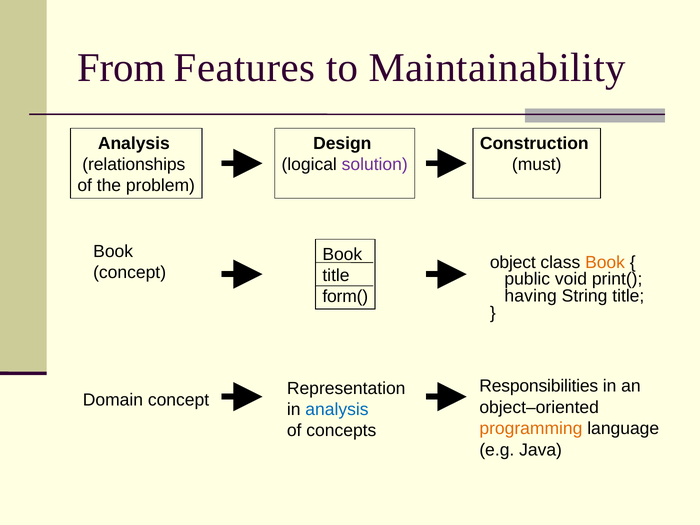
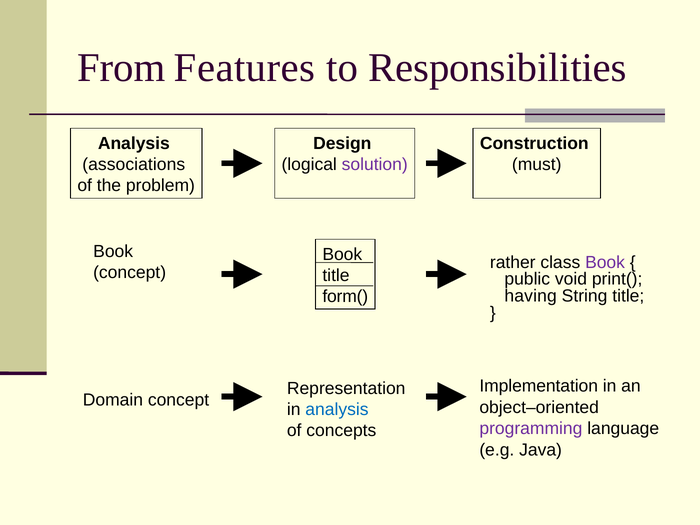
Maintainability: Maintainability -> Responsibilities
relationships: relationships -> associations
object: object -> rather
Book at (605, 262) colour: orange -> purple
Responsibilities: Responsibilities -> Implementation
programming colour: orange -> purple
